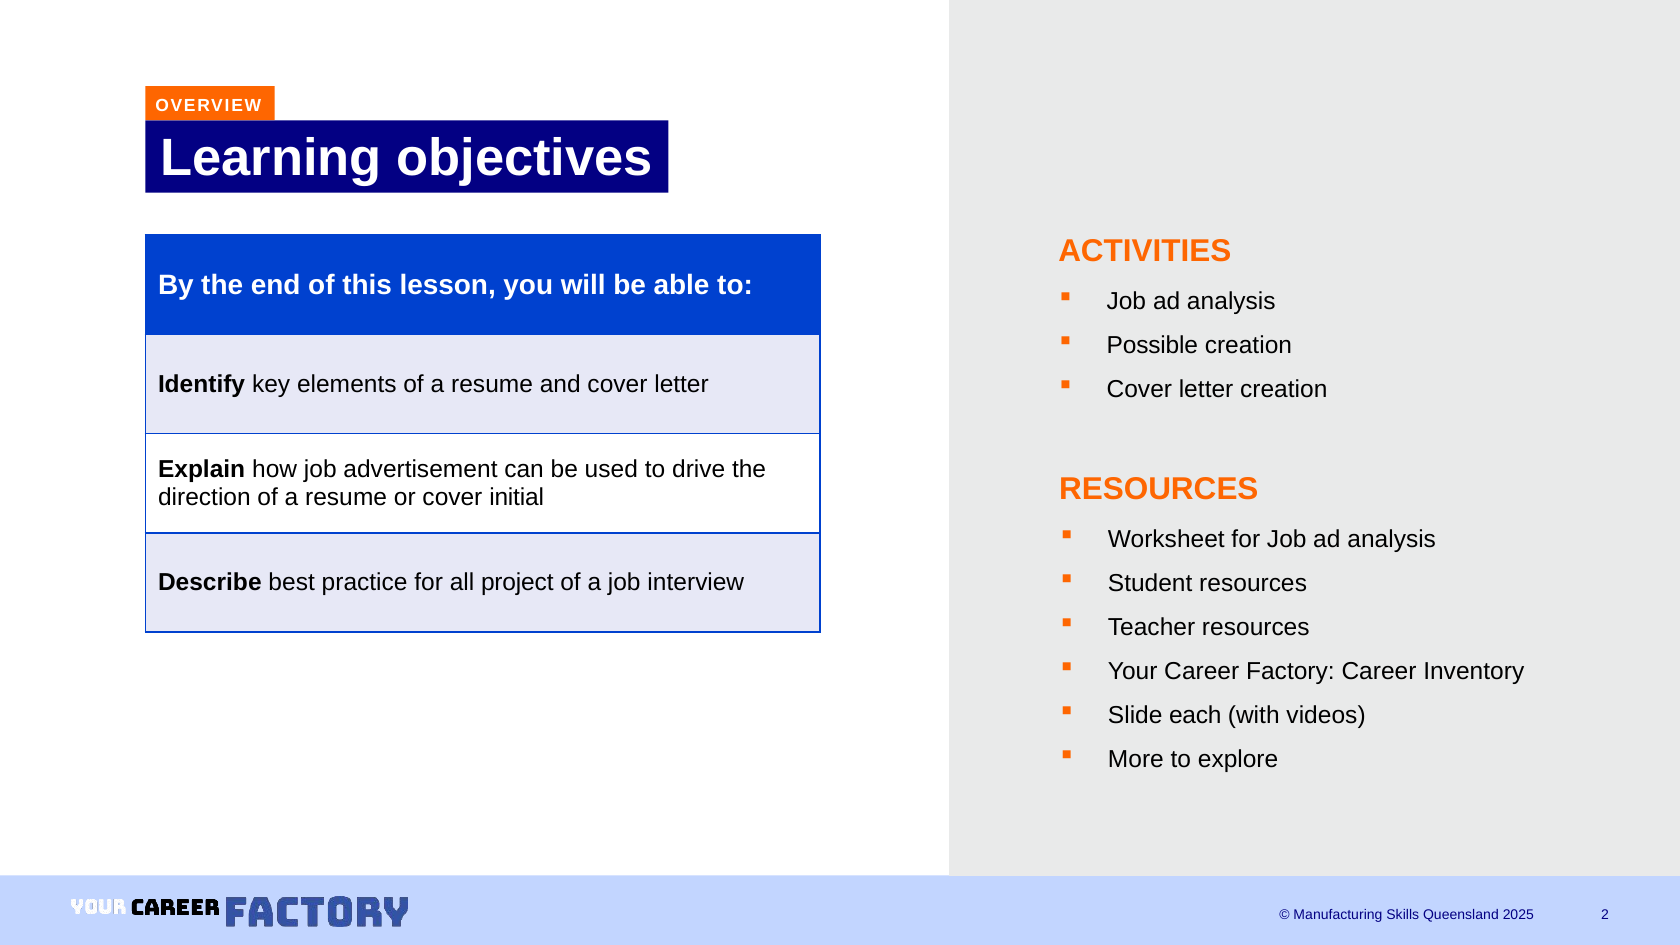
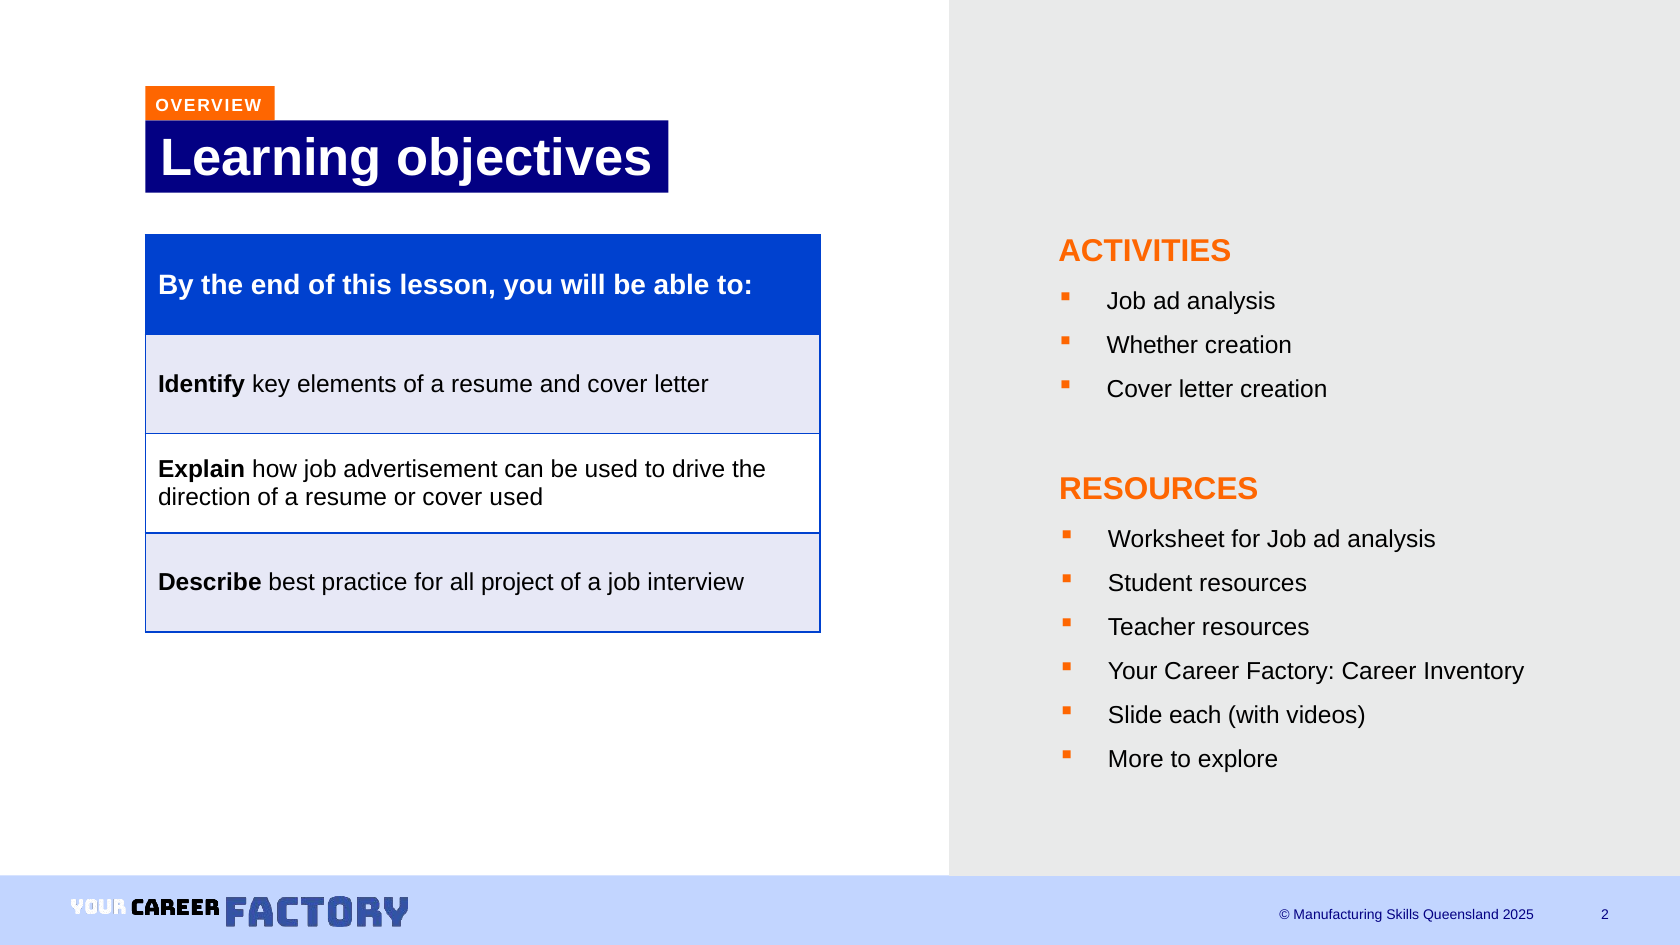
Possible: Possible -> Whether
cover initial: initial -> used
